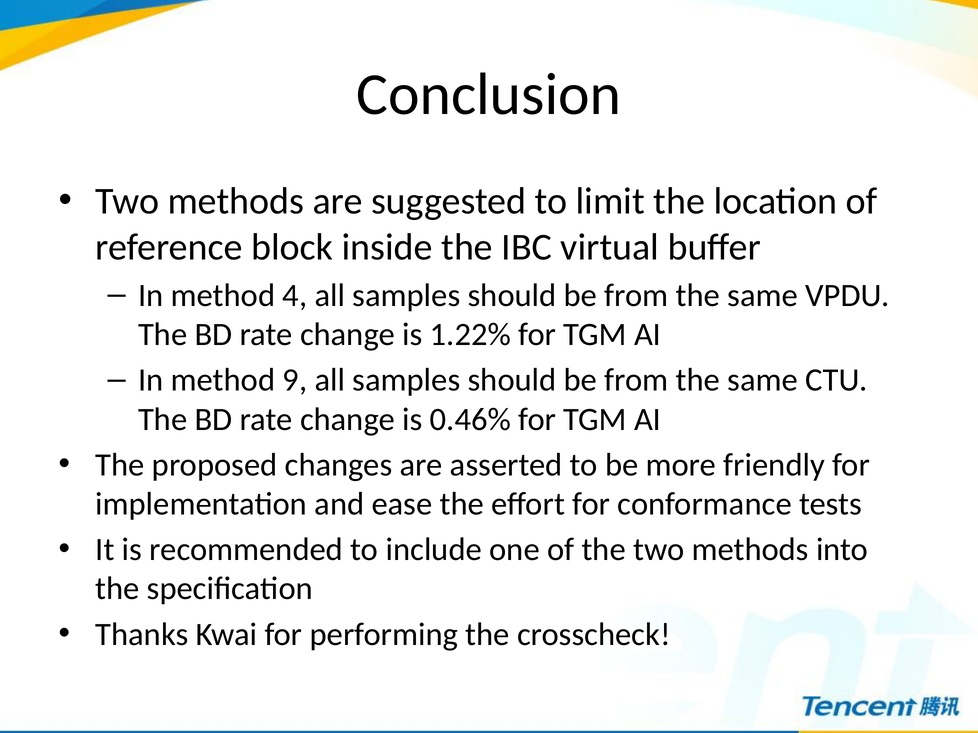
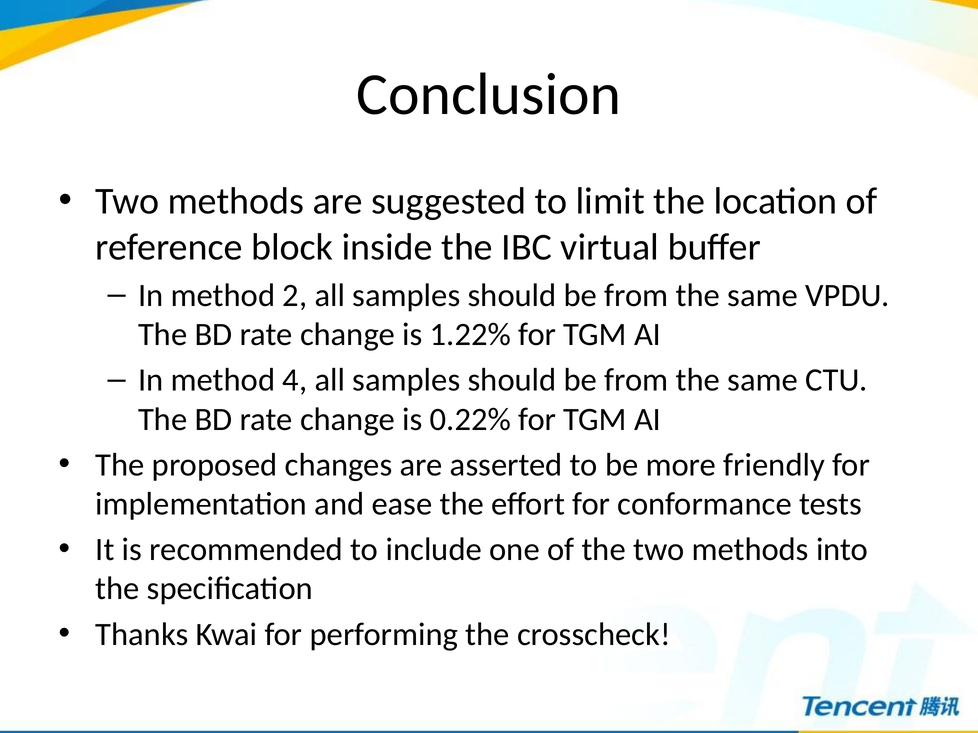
4: 4 -> 2
9: 9 -> 4
0.46%: 0.46% -> 0.22%
